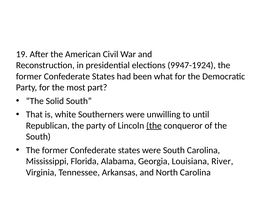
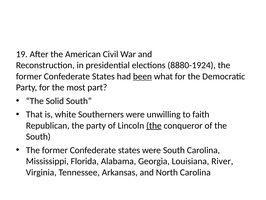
9947-1924: 9947-1924 -> 8880-1924
been underline: none -> present
until: until -> faith
